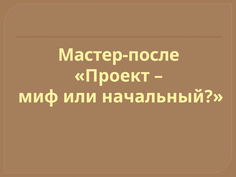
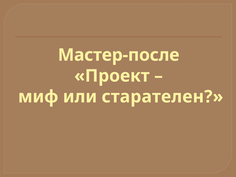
начальный: начальный -> старателен
